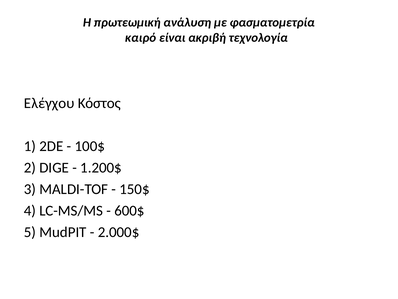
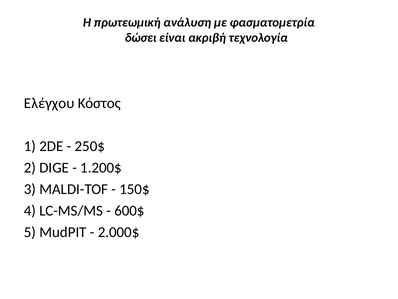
καιρό: καιρό -> δώσει
100$: 100$ -> 250$
